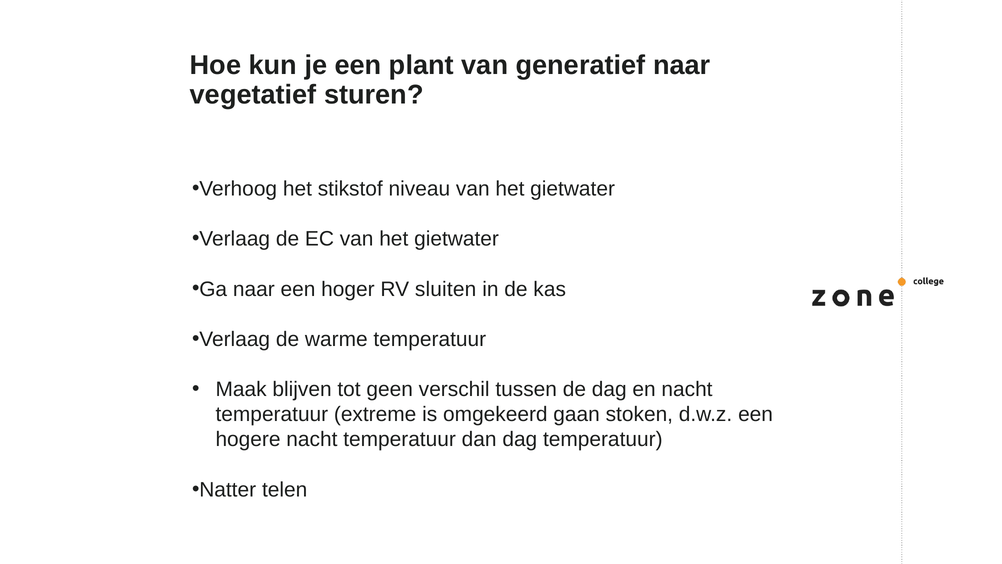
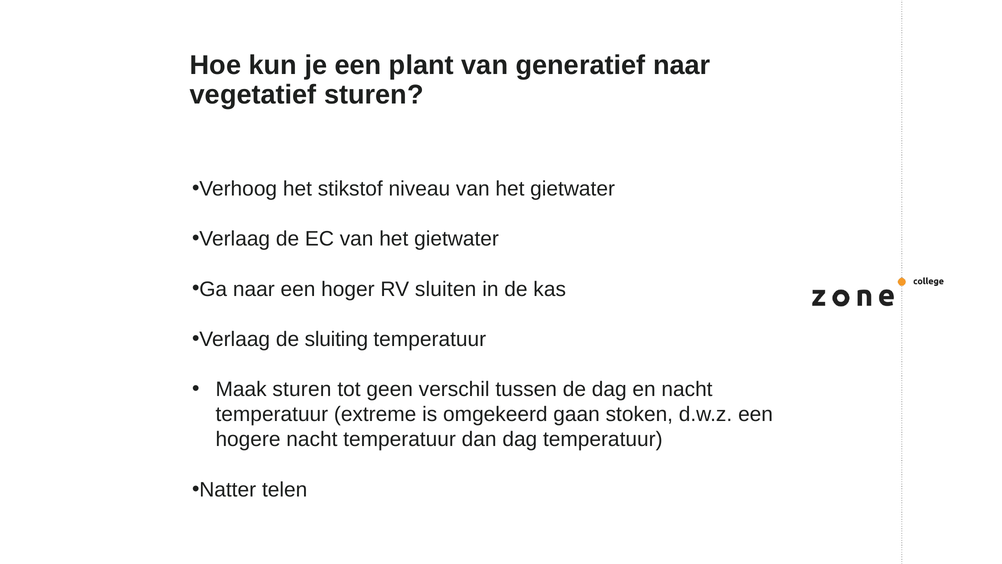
warme: warme -> sluiting
Maak blijven: blijven -> sturen
